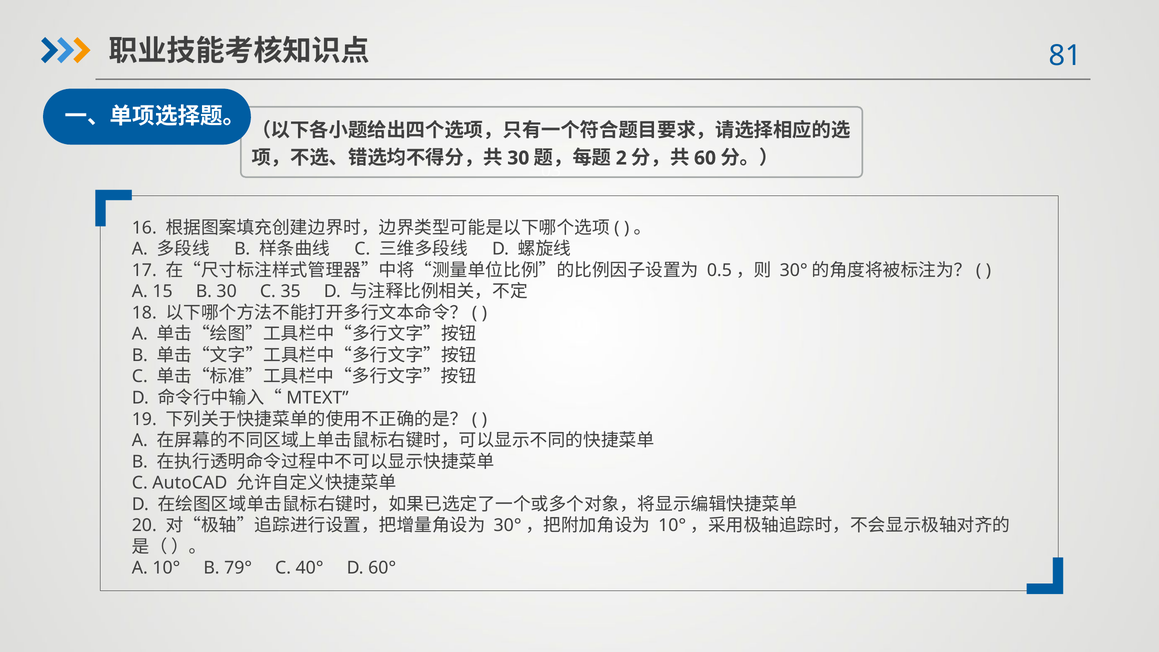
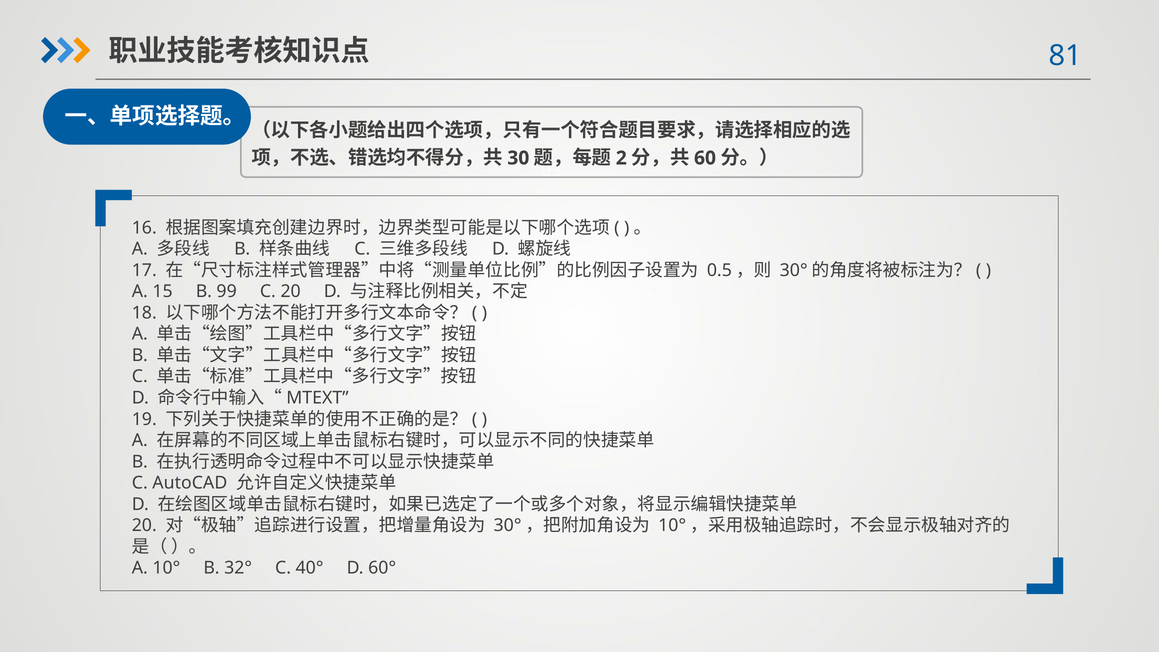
B 30: 30 -> 99
C 35: 35 -> 20
79°: 79° -> 32°
